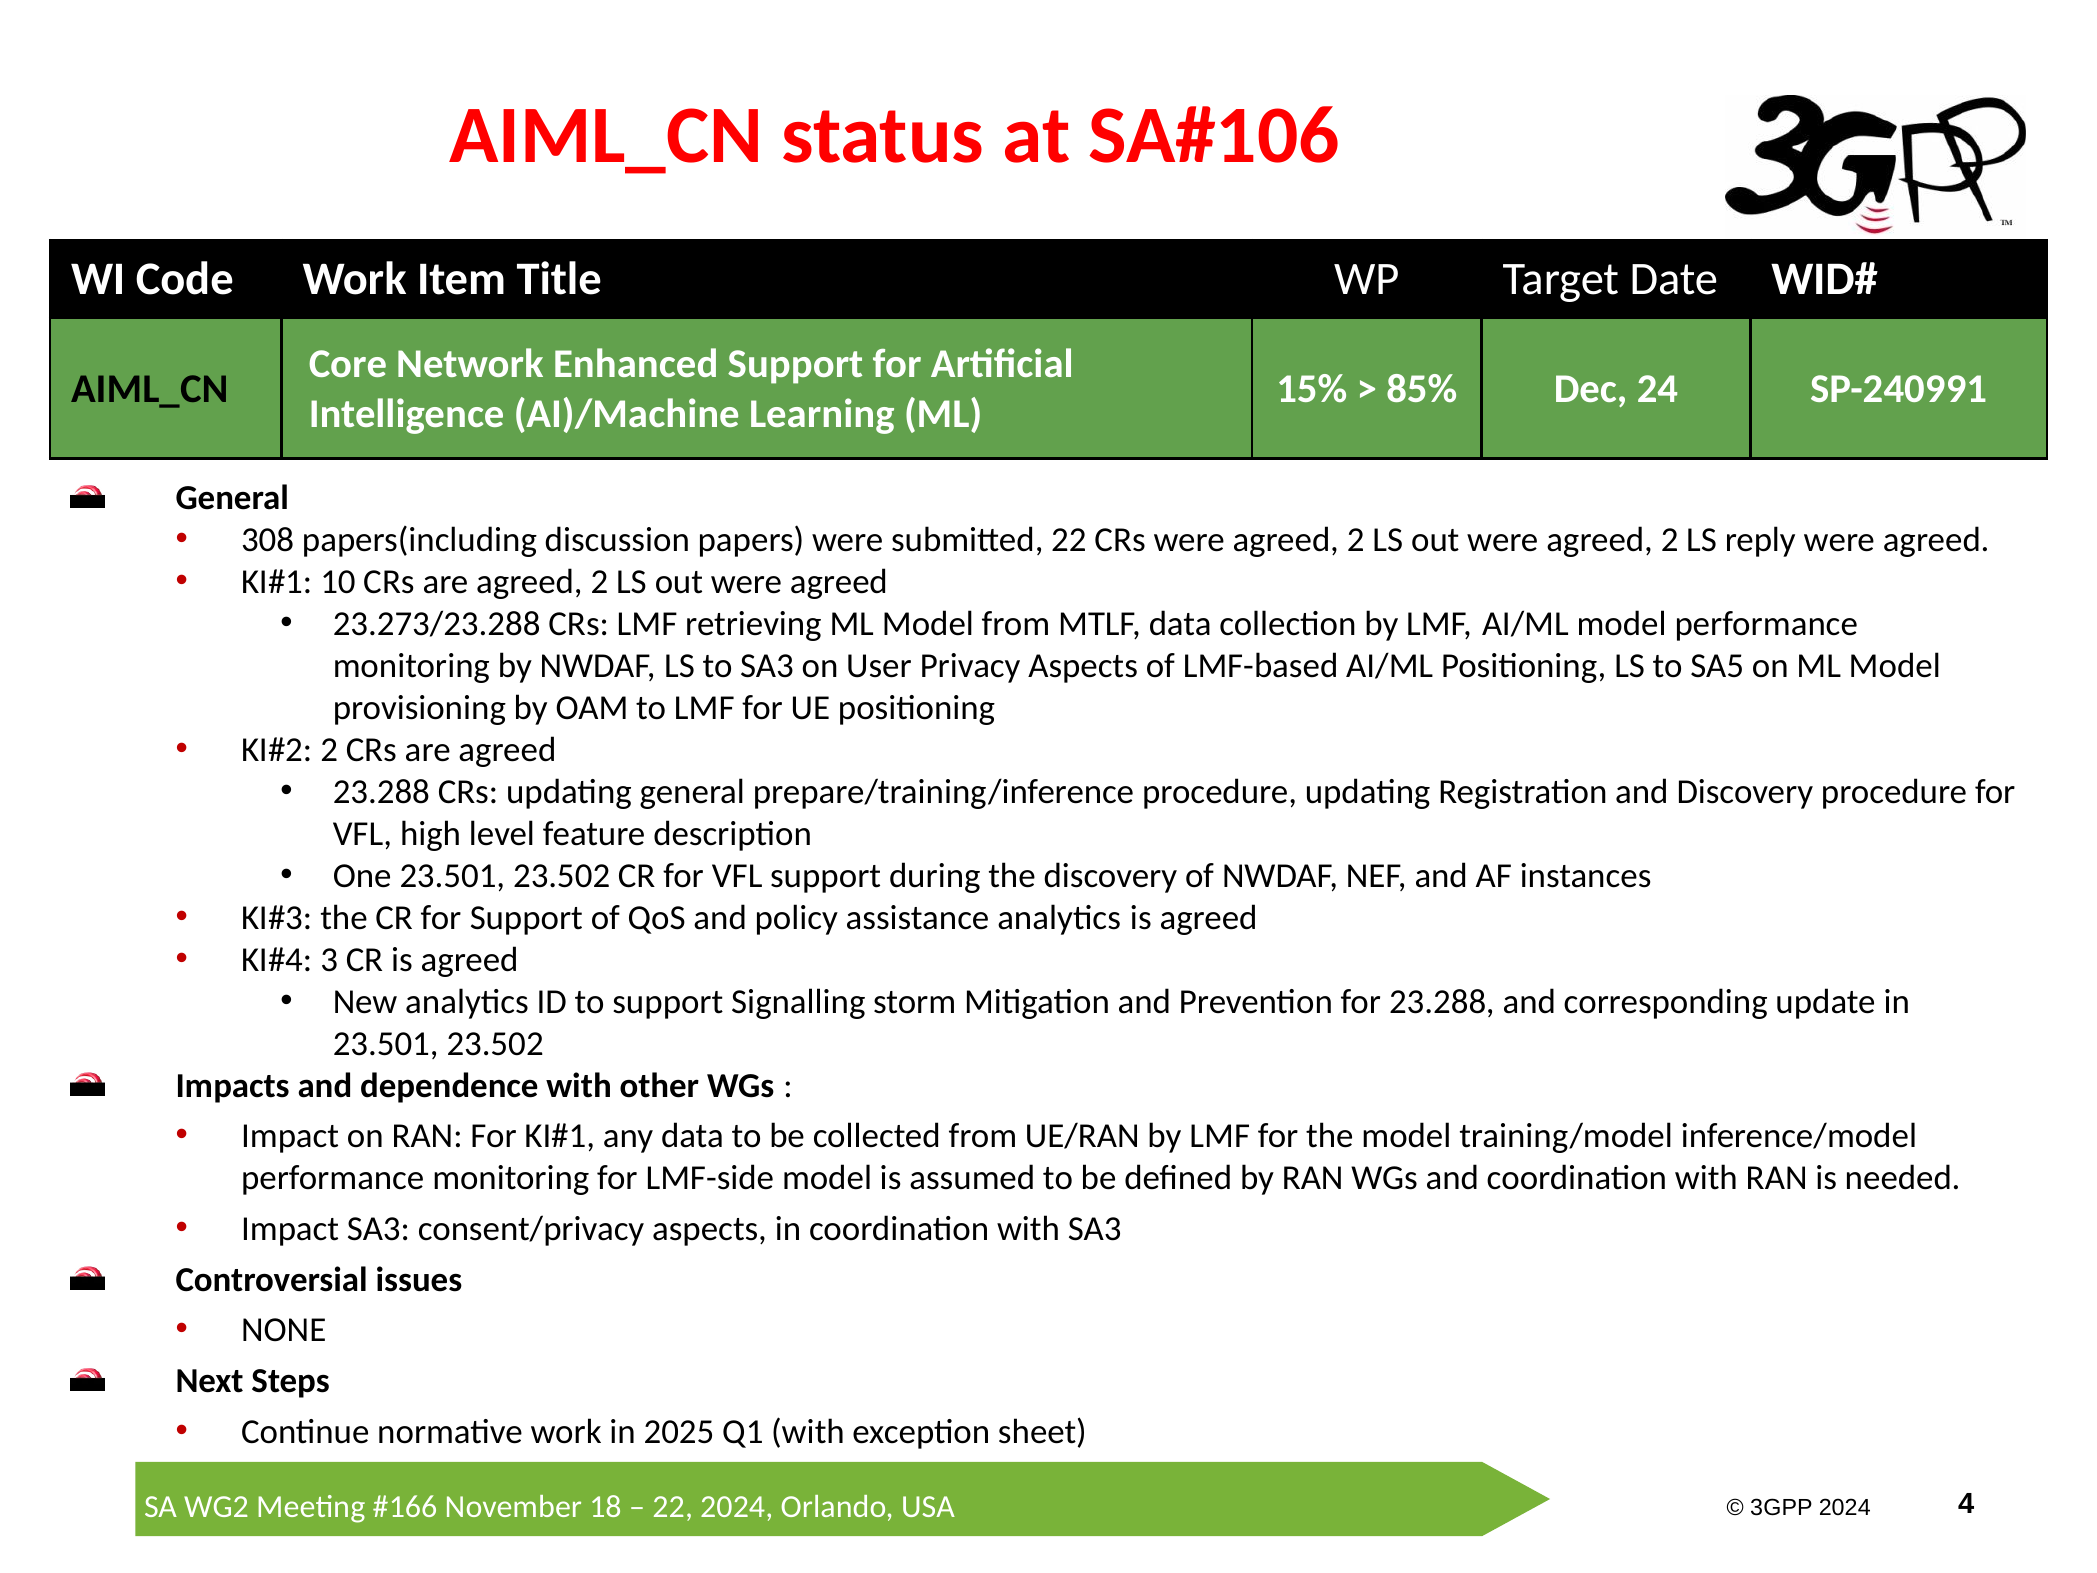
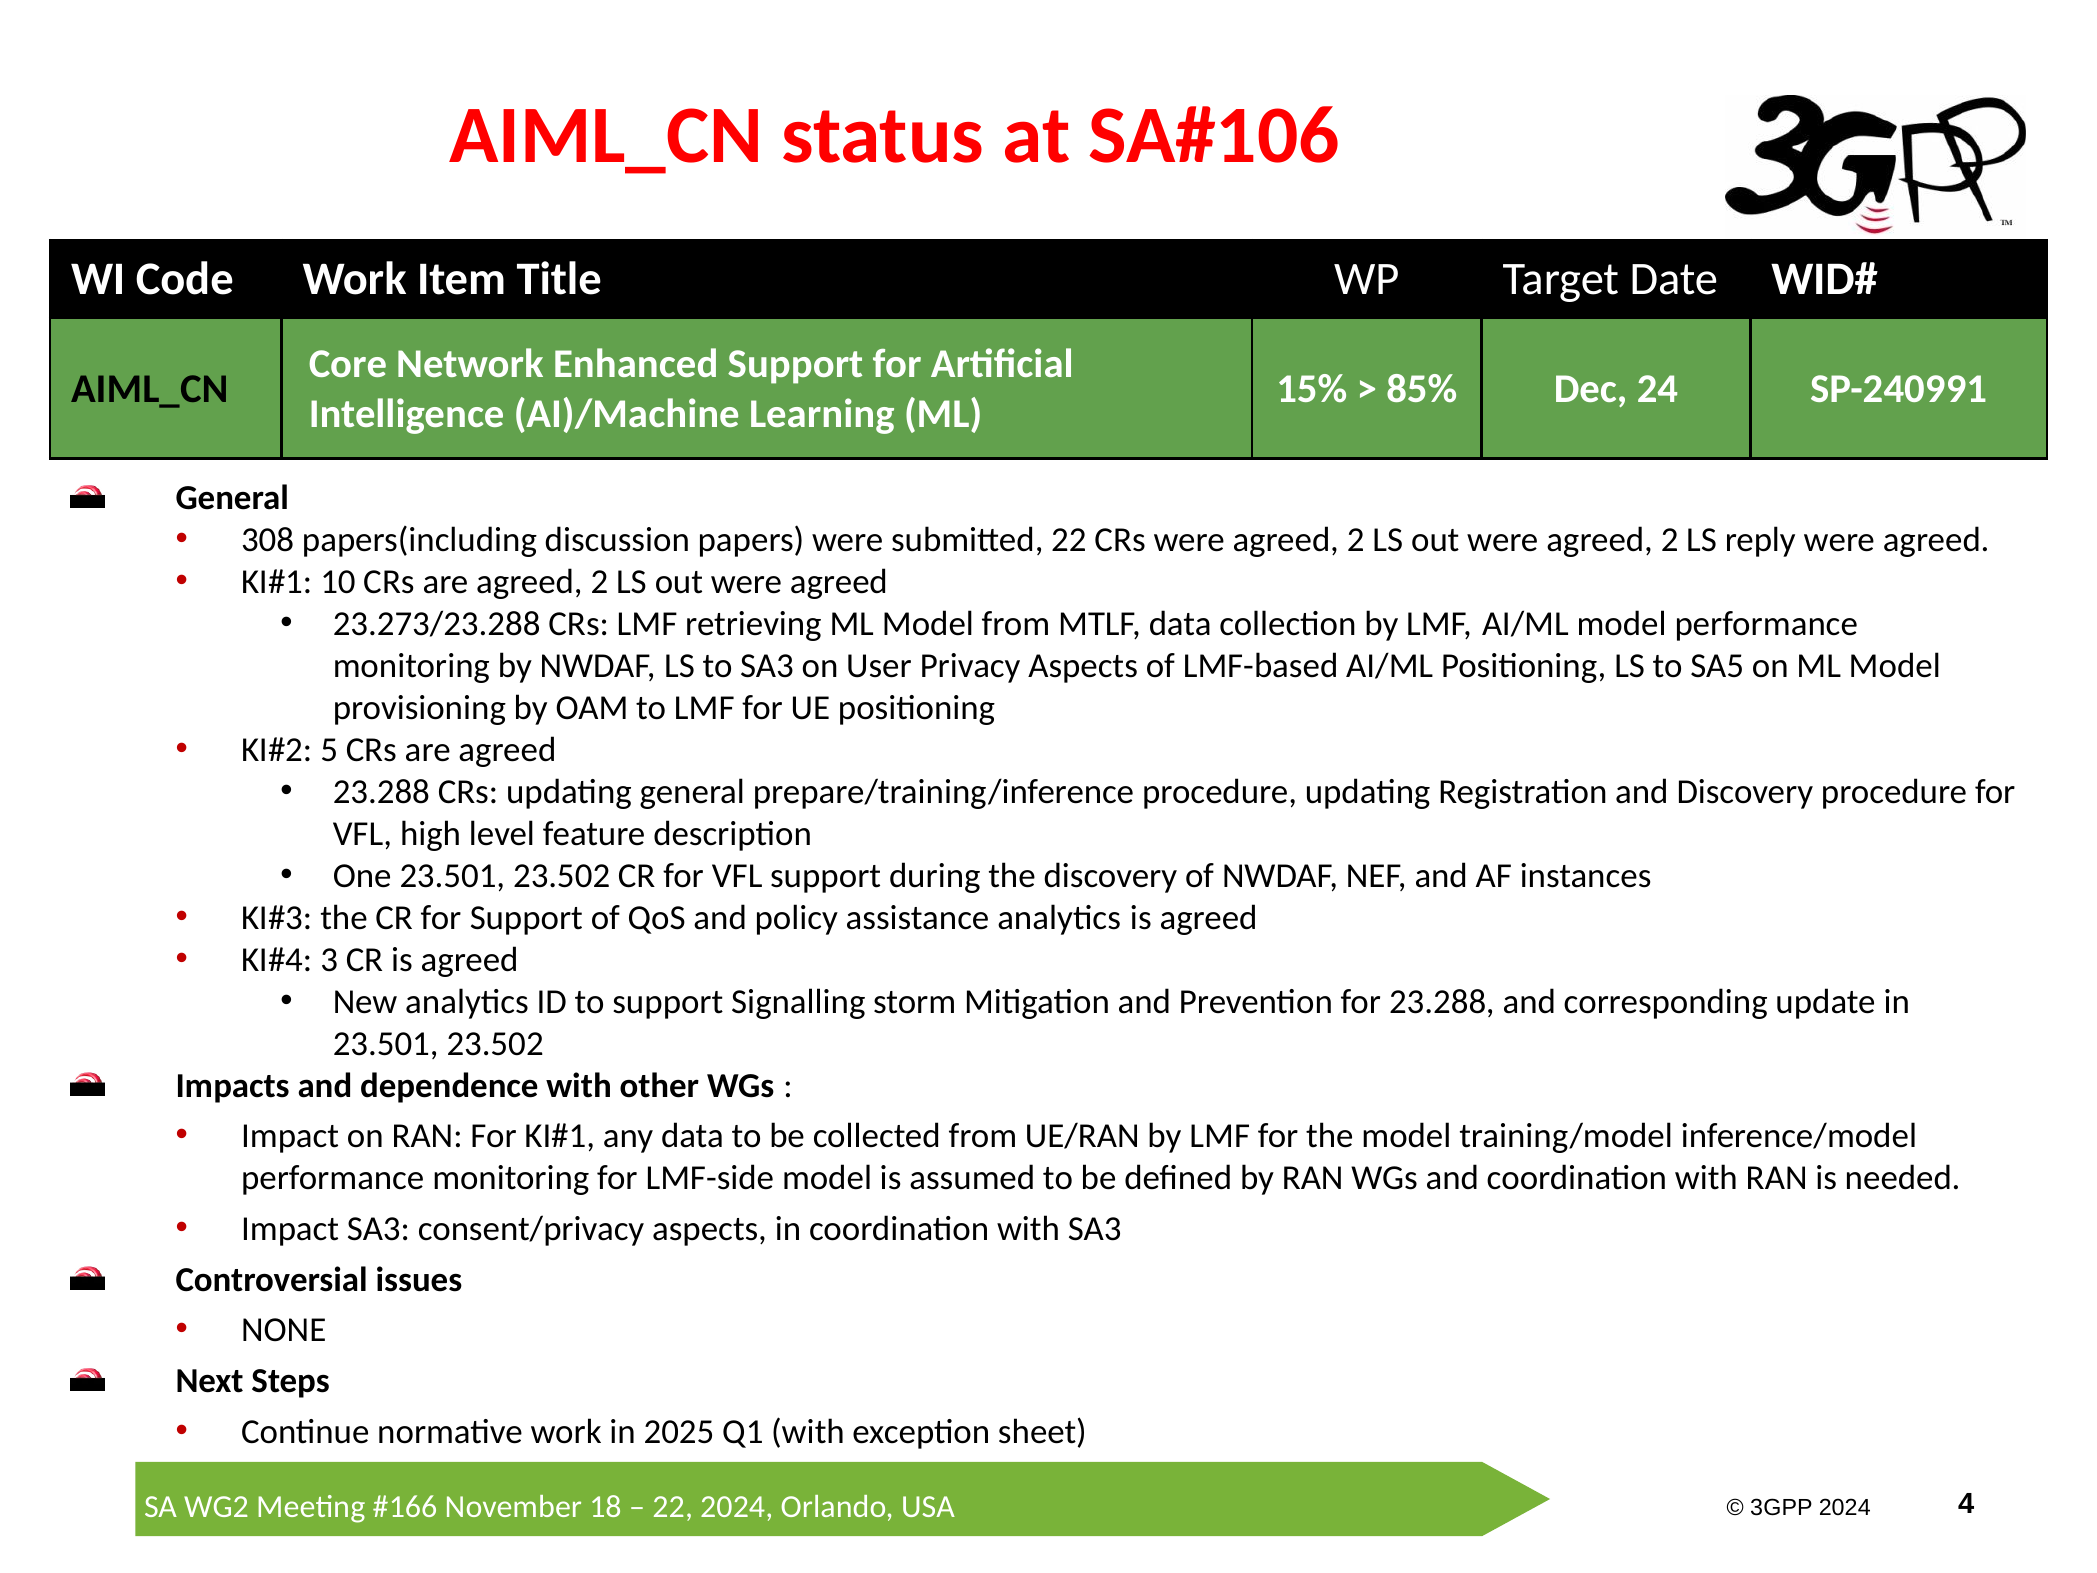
2 at (329, 750): 2 -> 5
